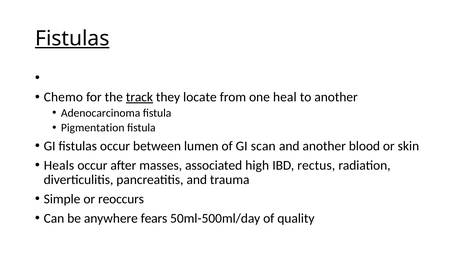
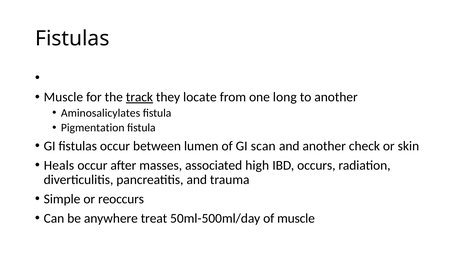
Fistulas at (72, 39) underline: present -> none
Chemo at (63, 97): Chemo -> Muscle
heal: heal -> long
Adenocarcinoma: Adenocarcinoma -> Aminosalicylates
blood: blood -> check
rectus: rectus -> occurs
fears: fears -> treat
of quality: quality -> muscle
